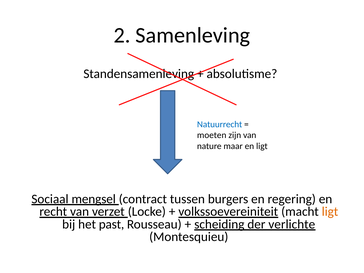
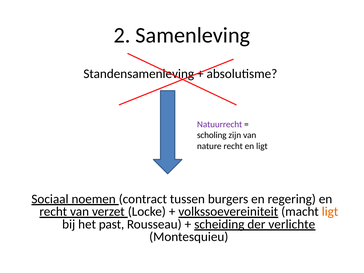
Natuurrecht colour: blue -> purple
moeten: moeten -> scholing
nature maar: maar -> recht
mengsel: mengsel -> noemen
